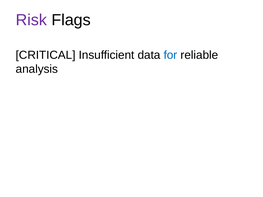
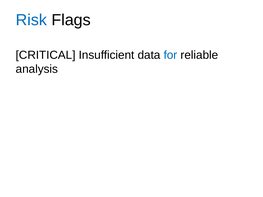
Risk colour: purple -> blue
